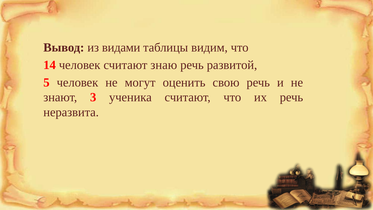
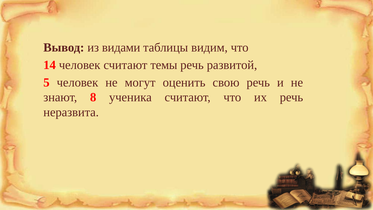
знаю: знаю -> темы
3: 3 -> 8
